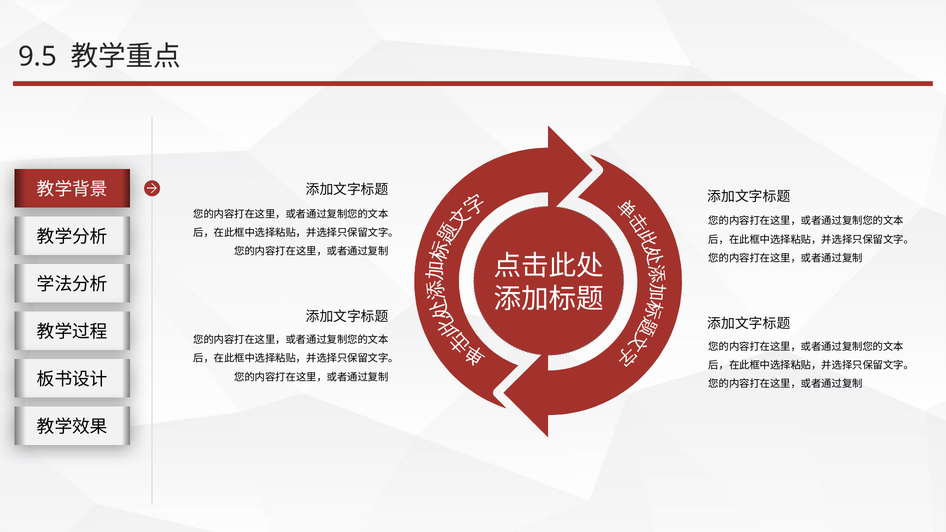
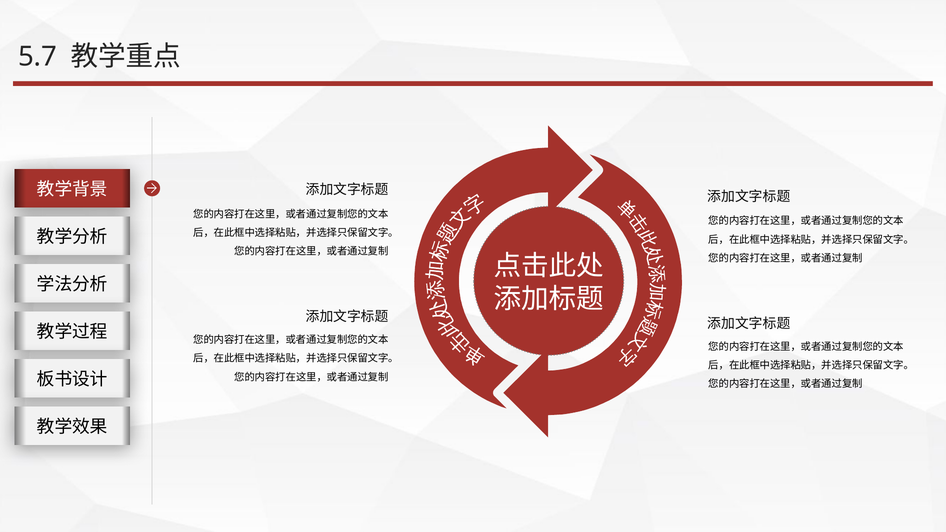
9.5: 9.5 -> 5.7
